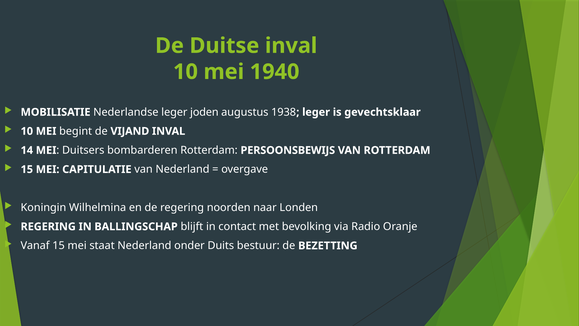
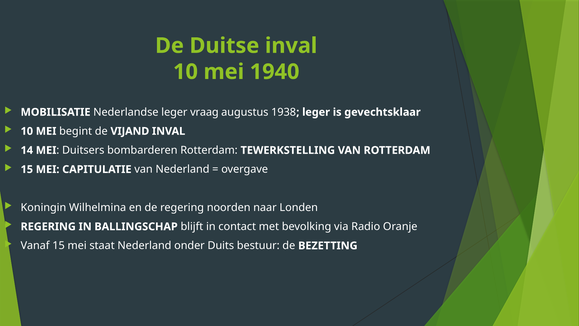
joden: joden -> vraag
PERSOONSBEWIJS: PERSOONSBEWIJS -> TEWERKSTELLING
